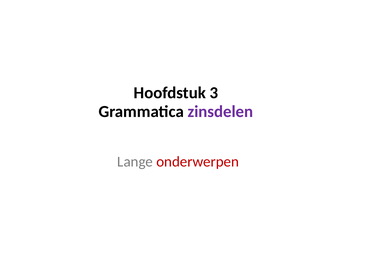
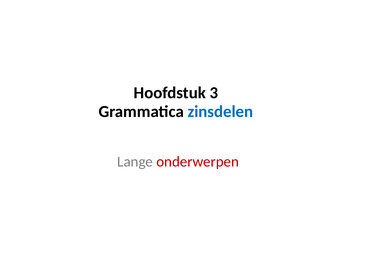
zinsdelen colour: purple -> blue
